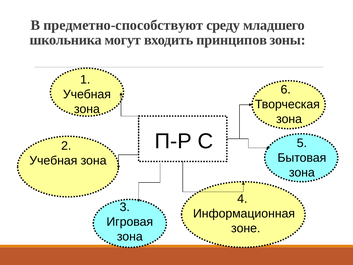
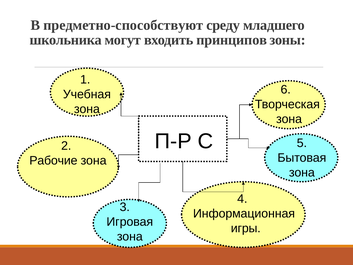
Учебная at (53, 161): Учебная -> Рабочие
зоне: зоне -> игры
